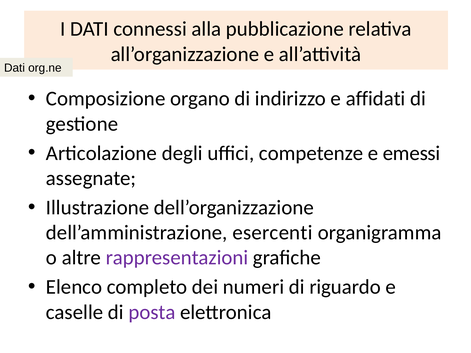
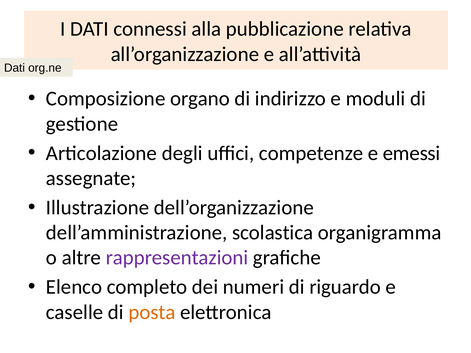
affidati: affidati -> moduli
esercenti: esercenti -> scolastica
posta colour: purple -> orange
